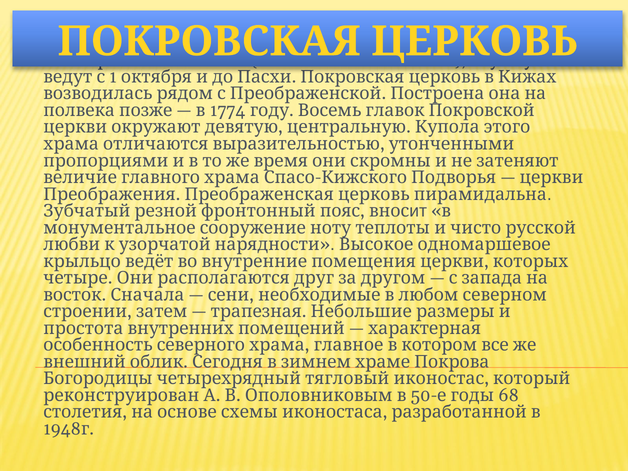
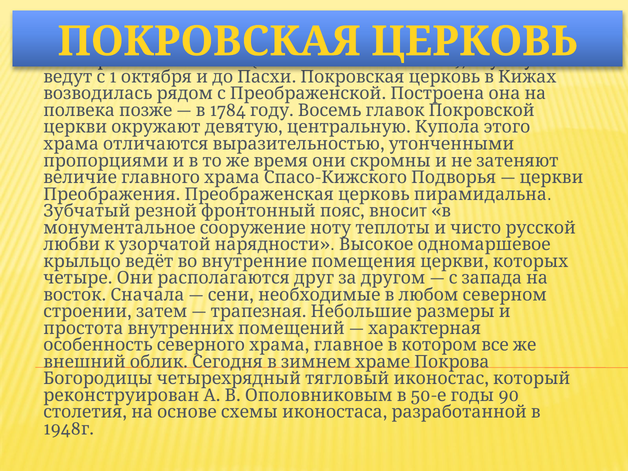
1774: 1774 -> 1784
68: 68 -> 90
